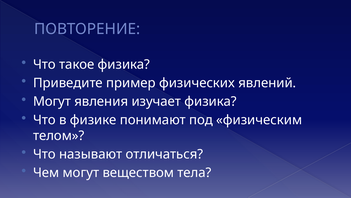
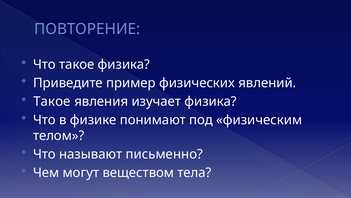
Могут at (52, 101): Могут -> Такое
отличаться: отличаться -> письменно
